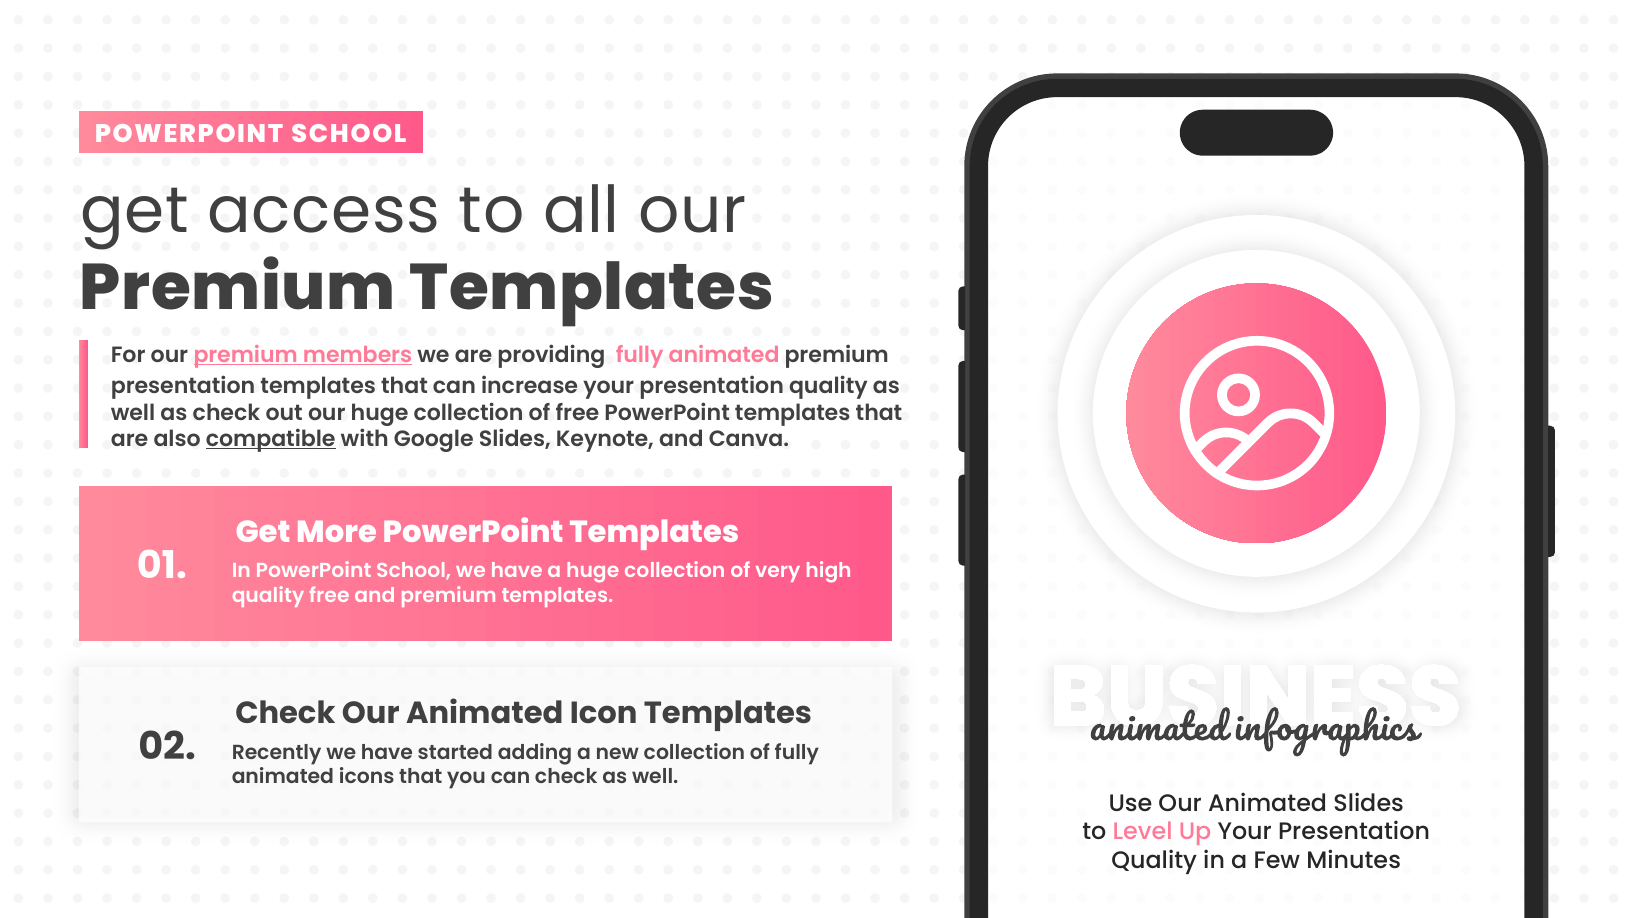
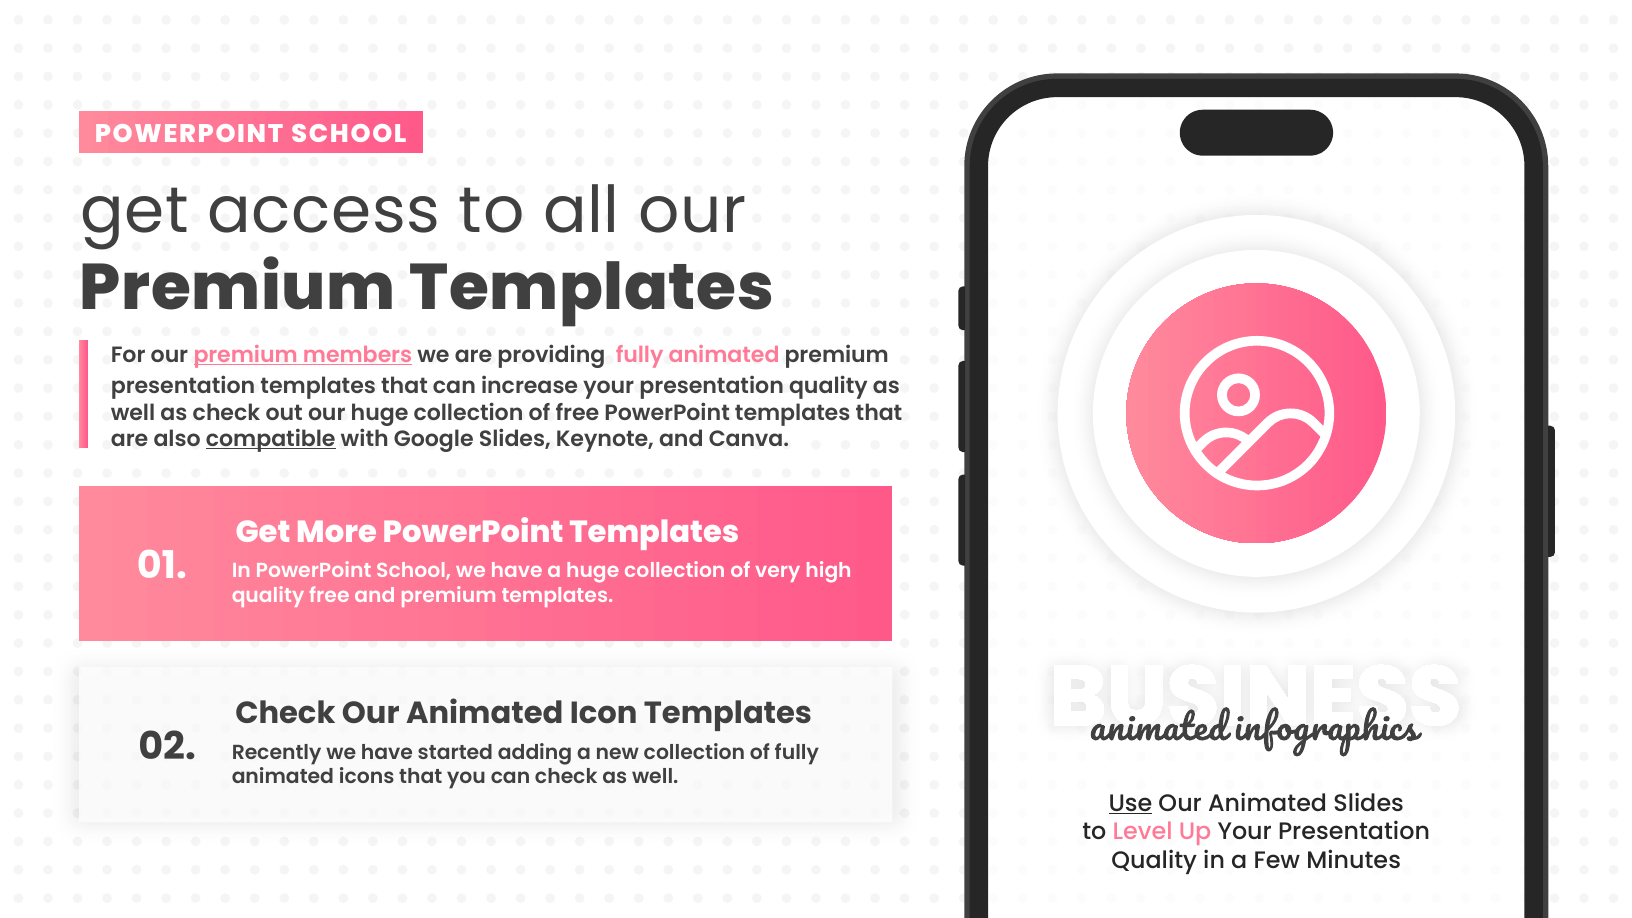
Use underline: none -> present
